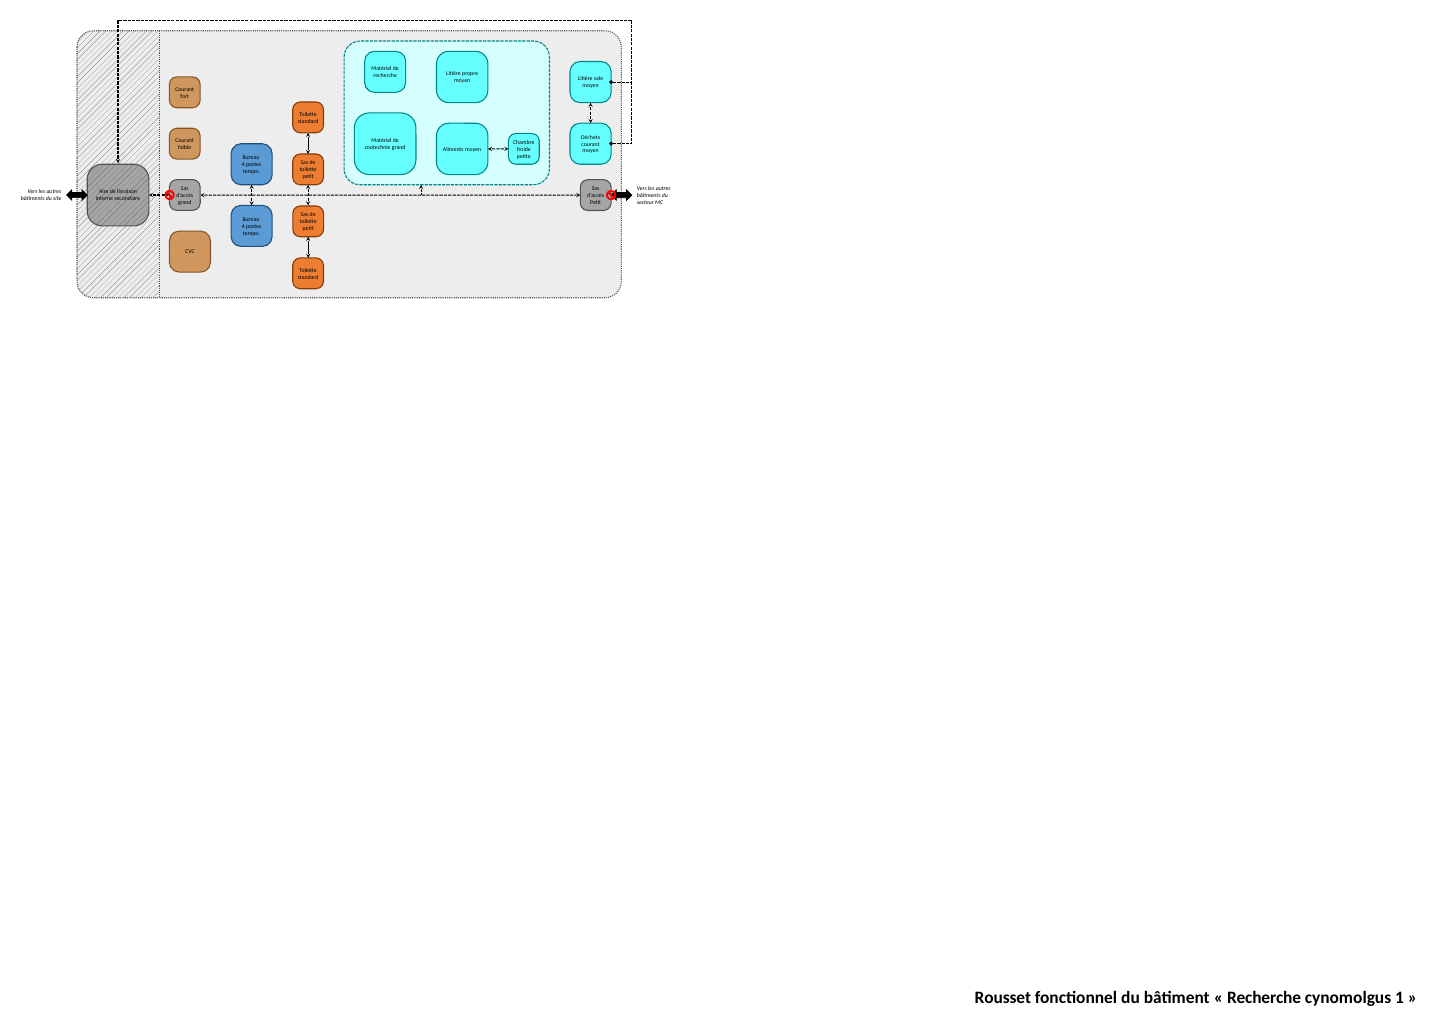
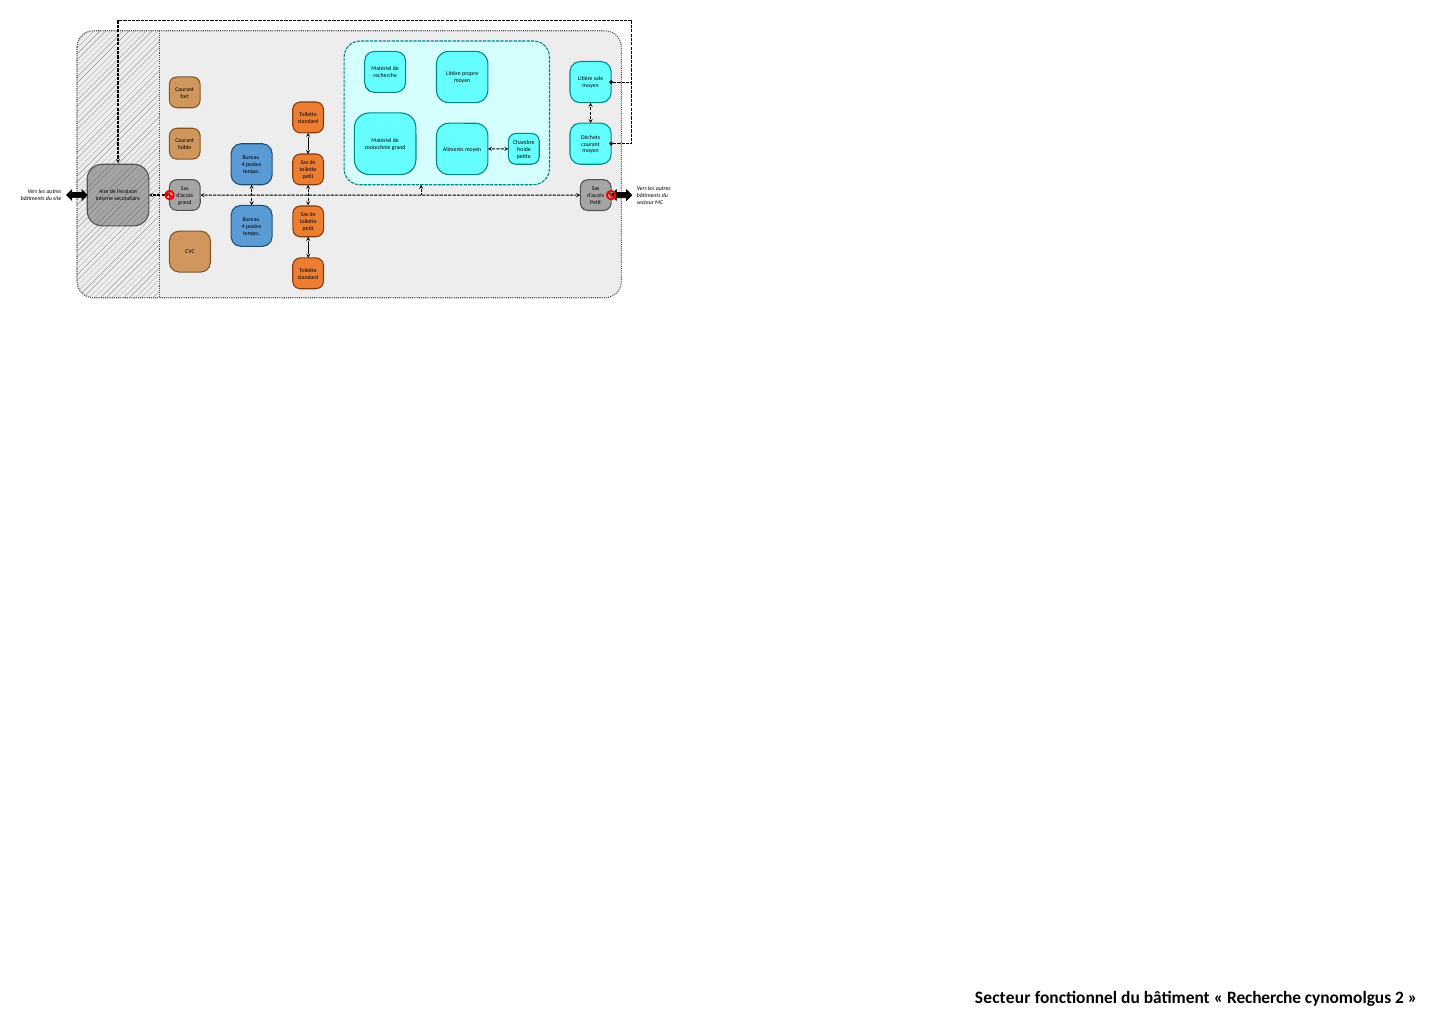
Rousset at (1003, 998): Rousset -> Secteur
1: 1 -> 2
